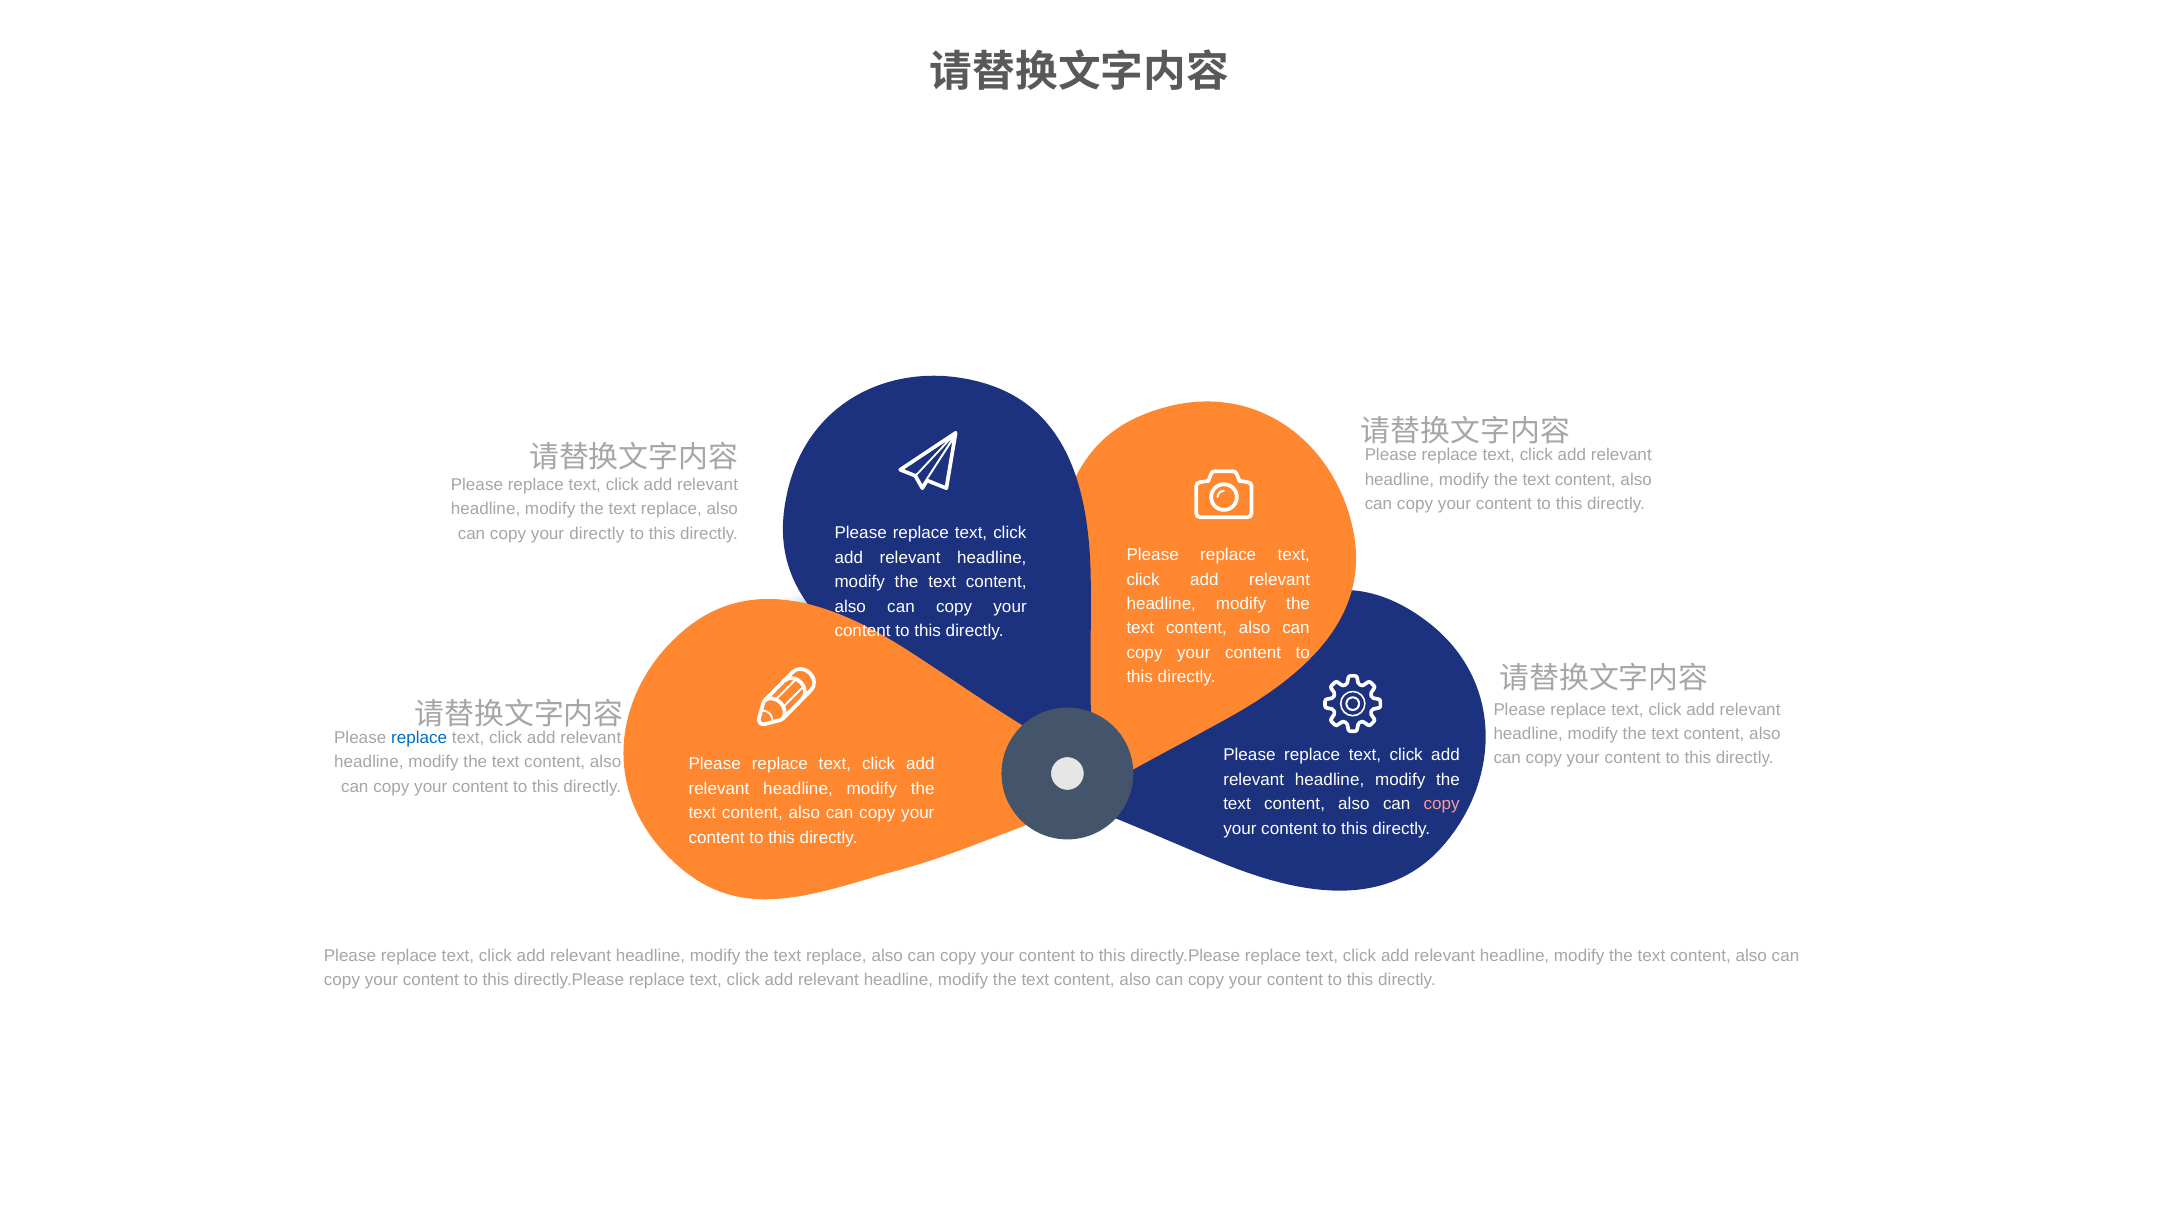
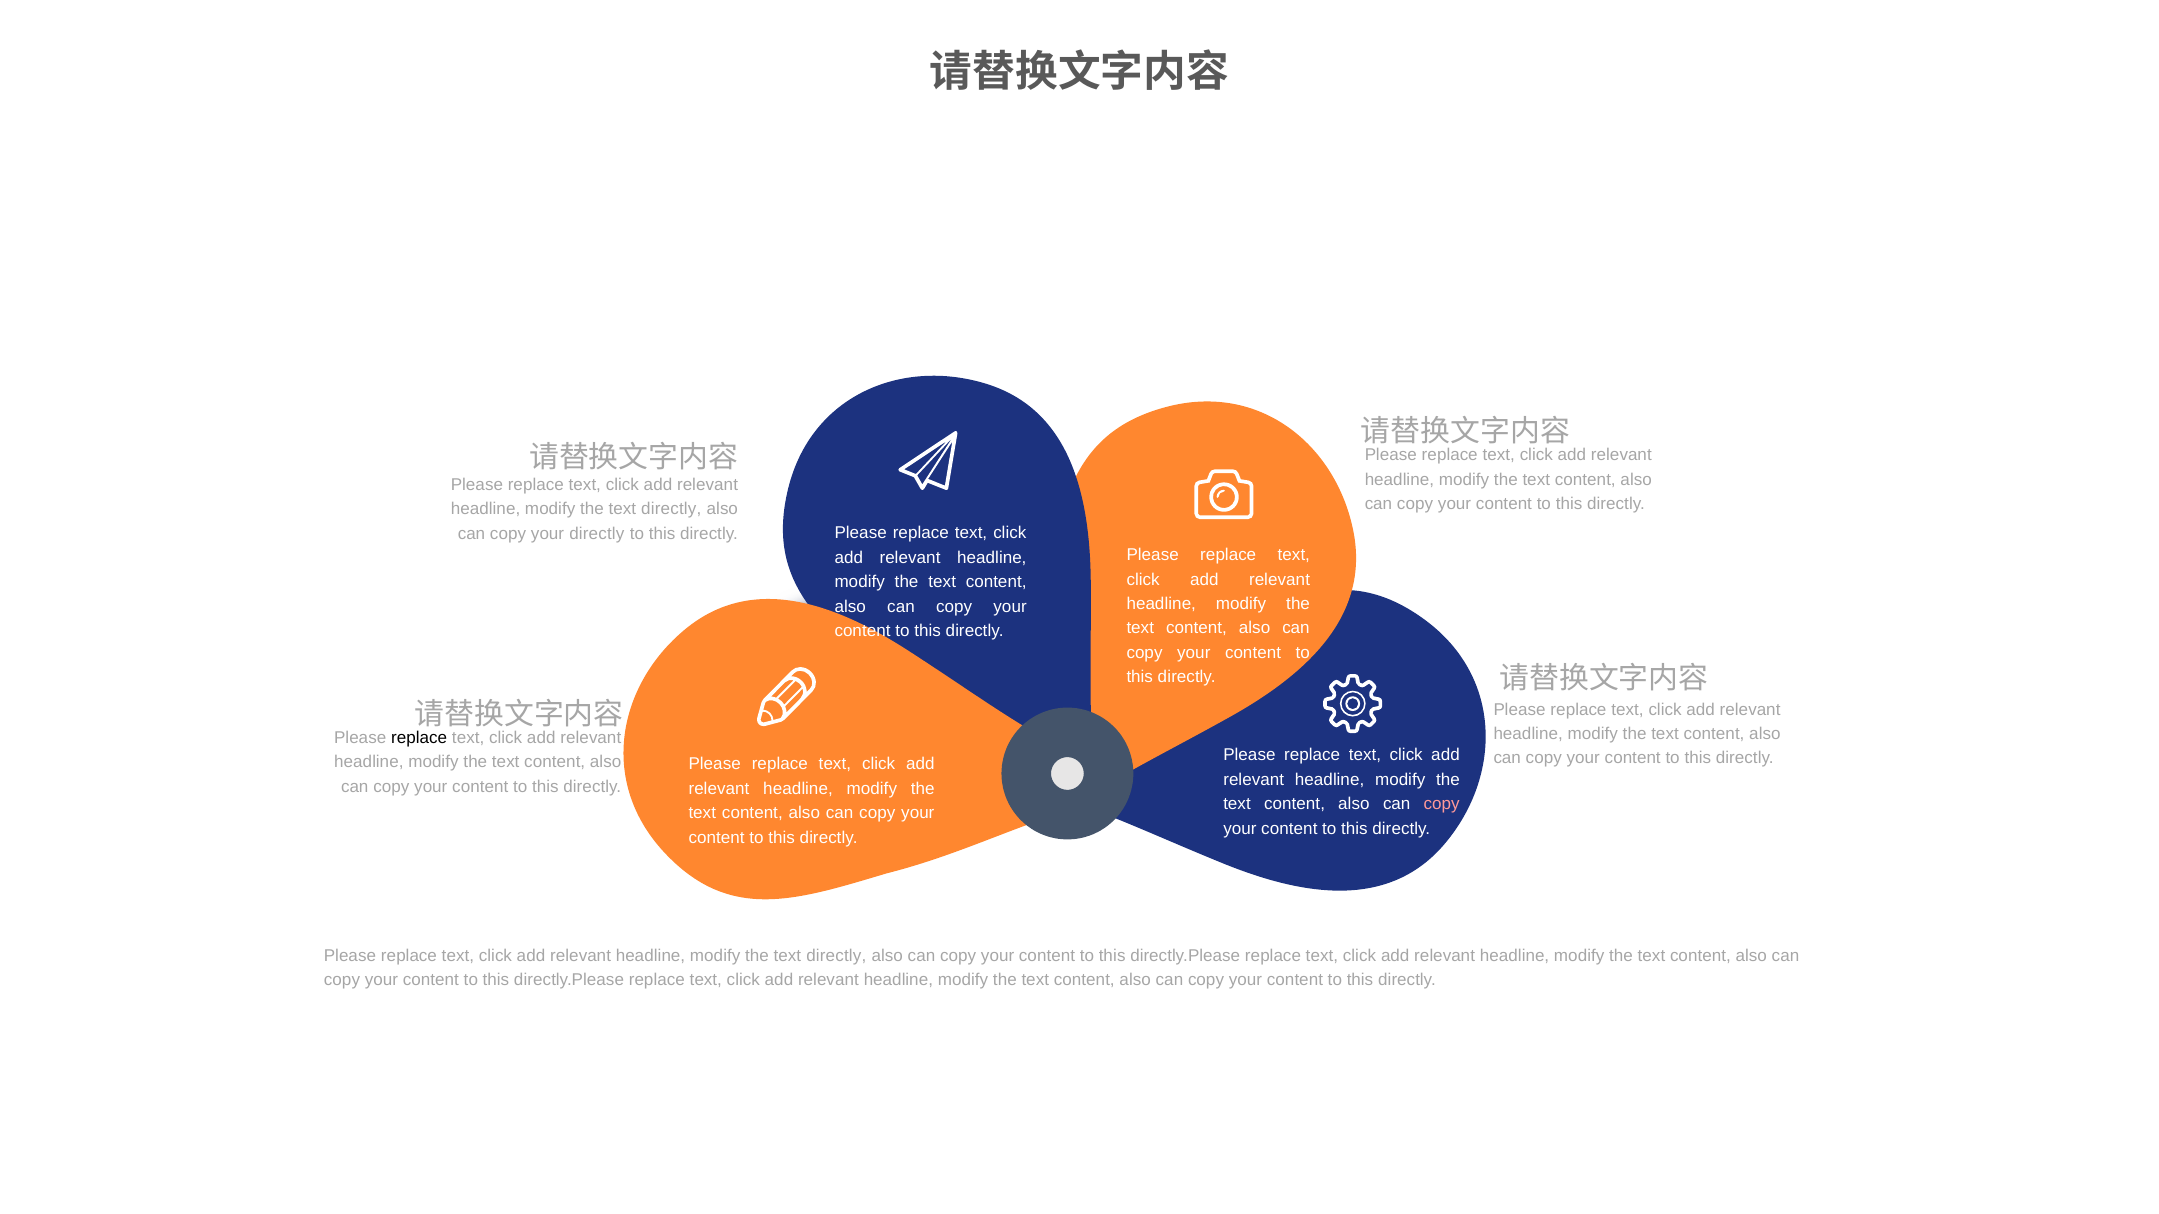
replace at (671, 509): replace -> directly
replace at (419, 738) colour: blue -> black
replace at (836, 956): replace -> directly
